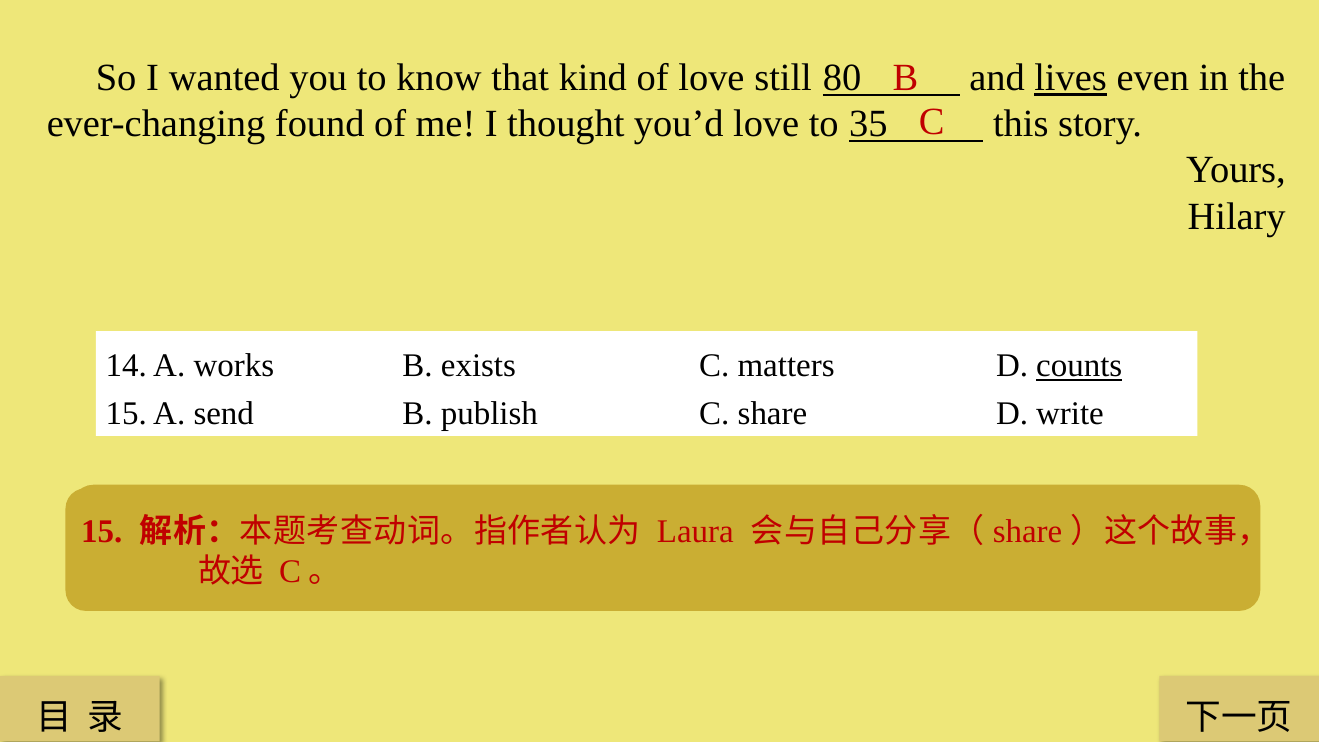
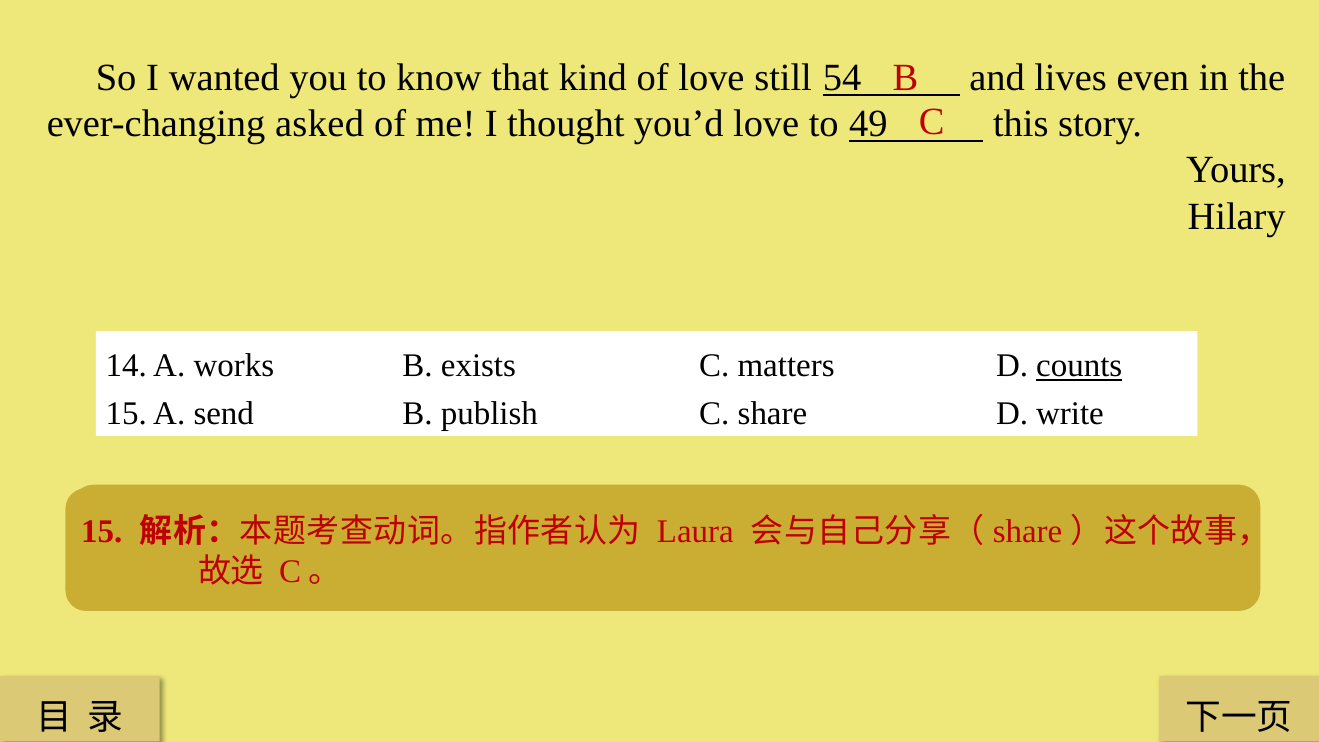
80: 80 -> 54
lives underline: present -> none
found: found -> asked
35: 35 -> 49
